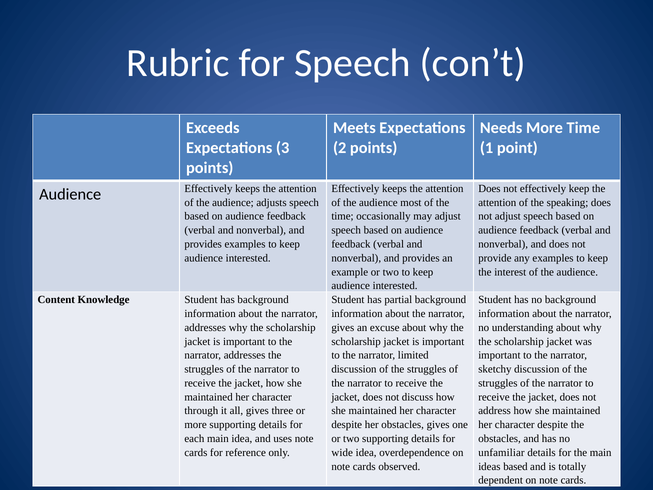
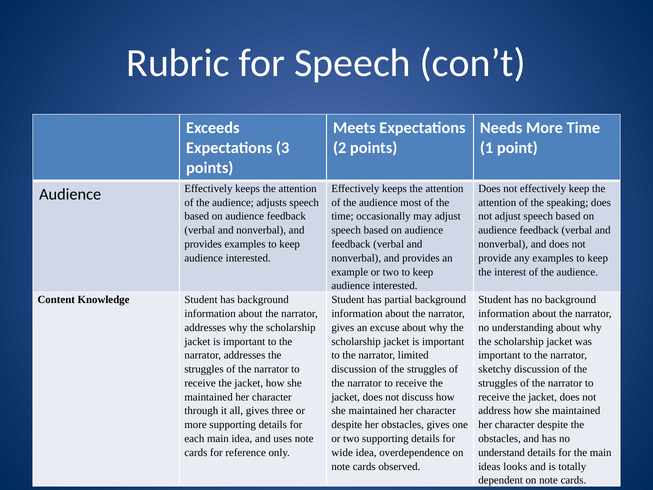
unfamiliar: unfamiliar -> understand
ideas based: based -> looks
